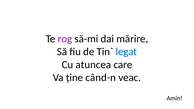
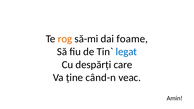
rog colour: purple -> orange
mărire: mărire -> foame
atuncea: atuncea -> despărți
